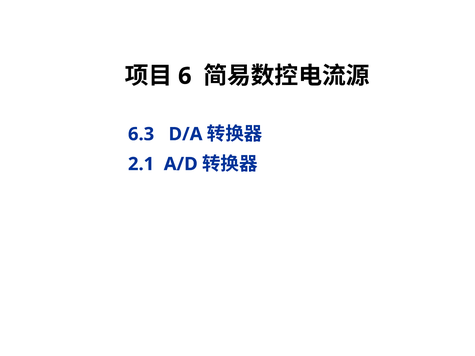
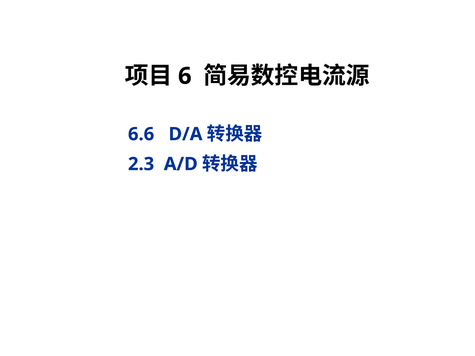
6.3: 6.3 -> 6.6
2.1: 2.1 -> 2.3
